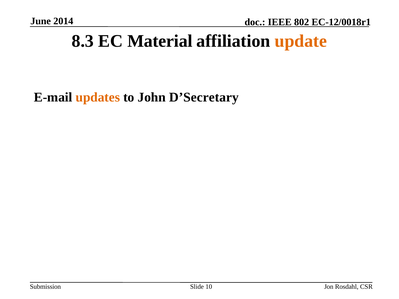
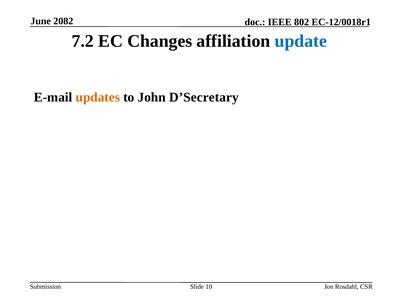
2014: 2014 -> 2082
8.3: 8.3 -> 7.2
Material: Material -> Changes
update colour: orange -> blue
